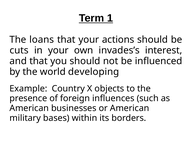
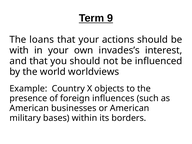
1: 1 -> 9
cuts: cuts -> with
developing: developing -> worldviews
